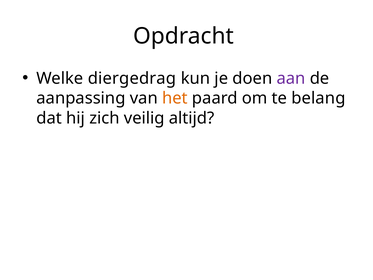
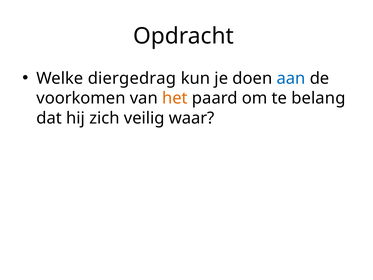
aan colour: purple -> blue
aanpassing: aanpassing -> voorkomen
altijd: altijd -> waar
